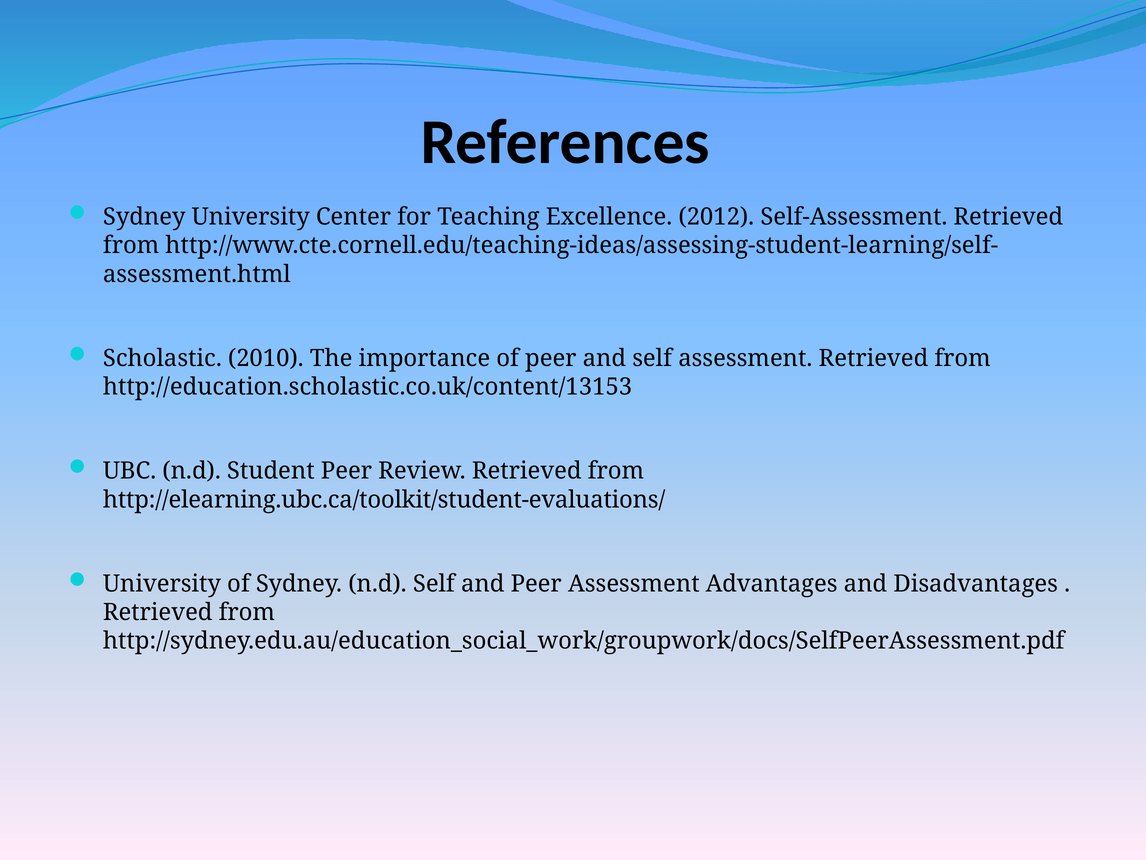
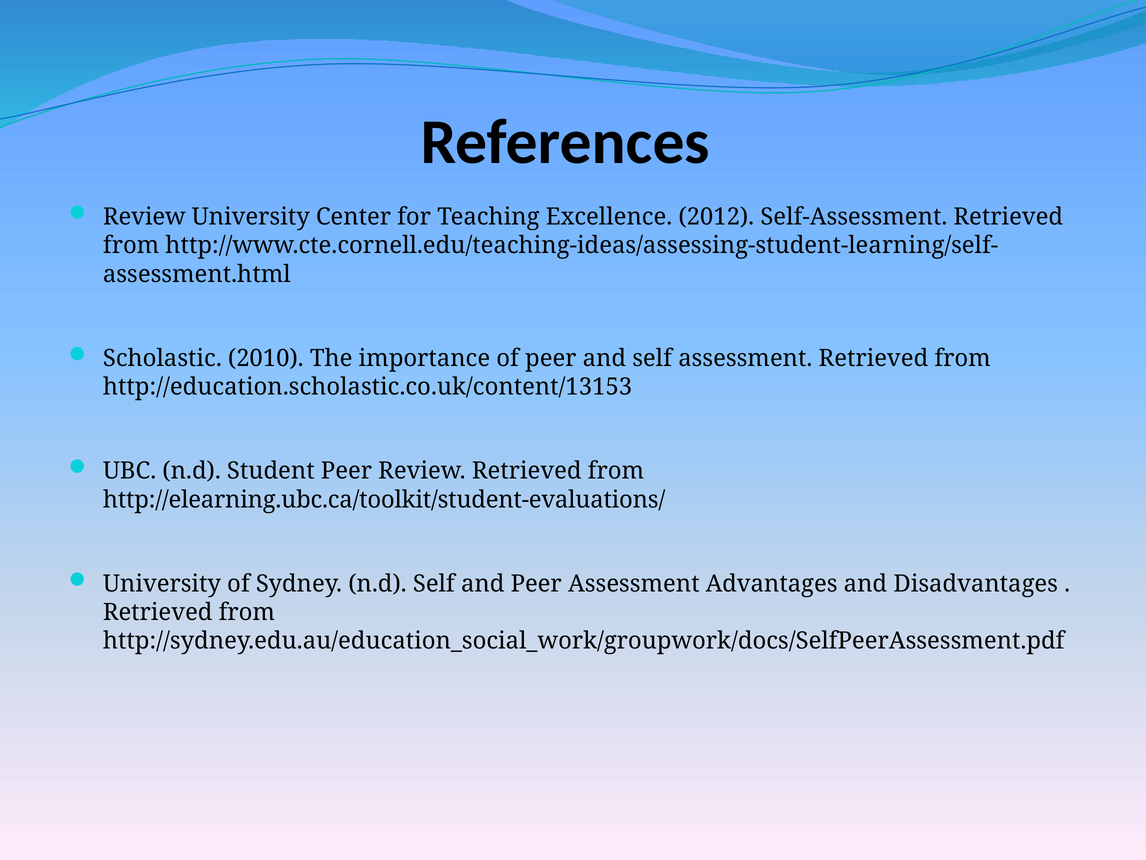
Sydney at (144, 217): Sydney -> Review
